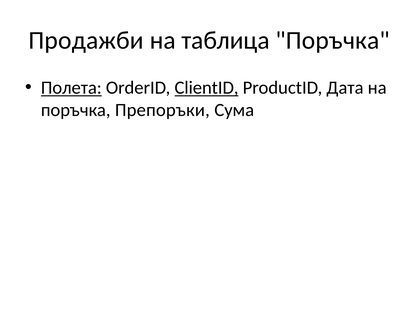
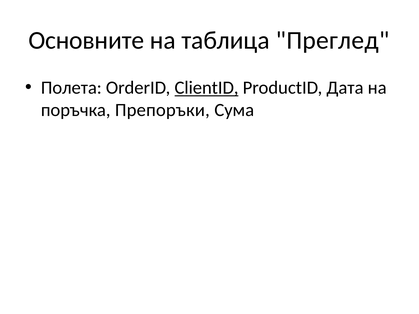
Продажби: Продажби -> Основните
таблица Поръчка: Поръчка -> Преглед
Полета underline: present -> none
